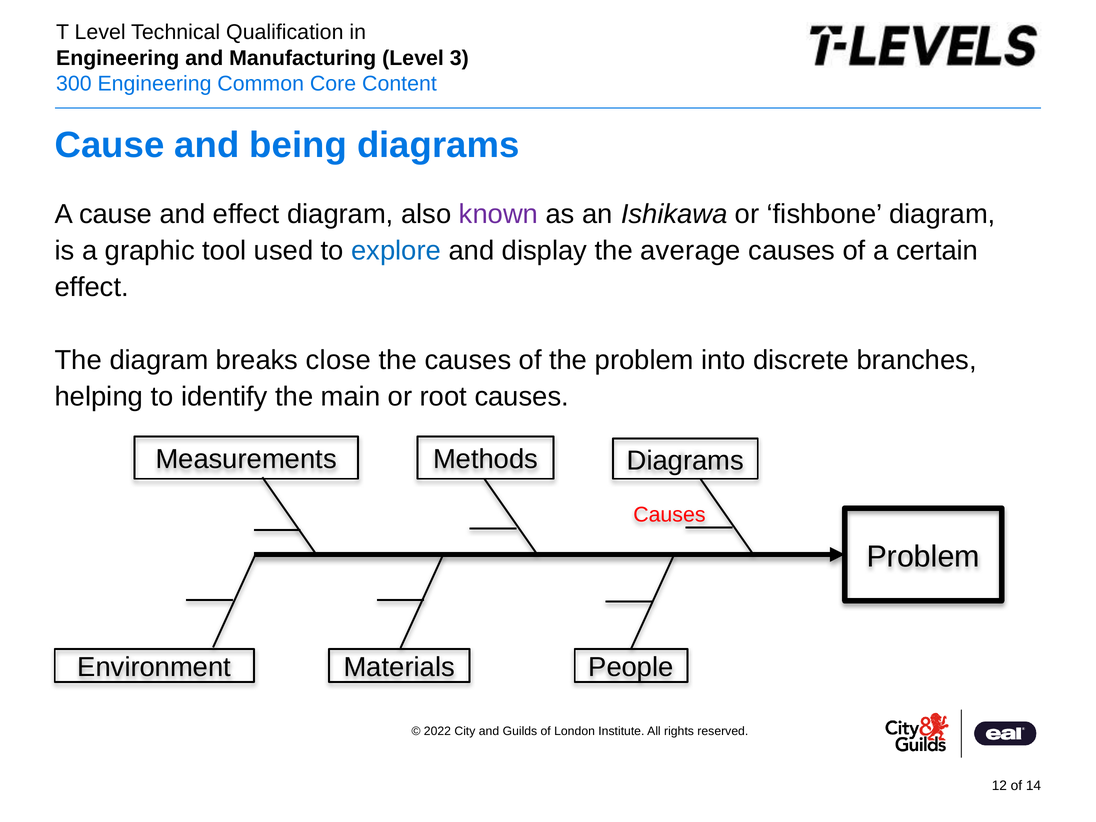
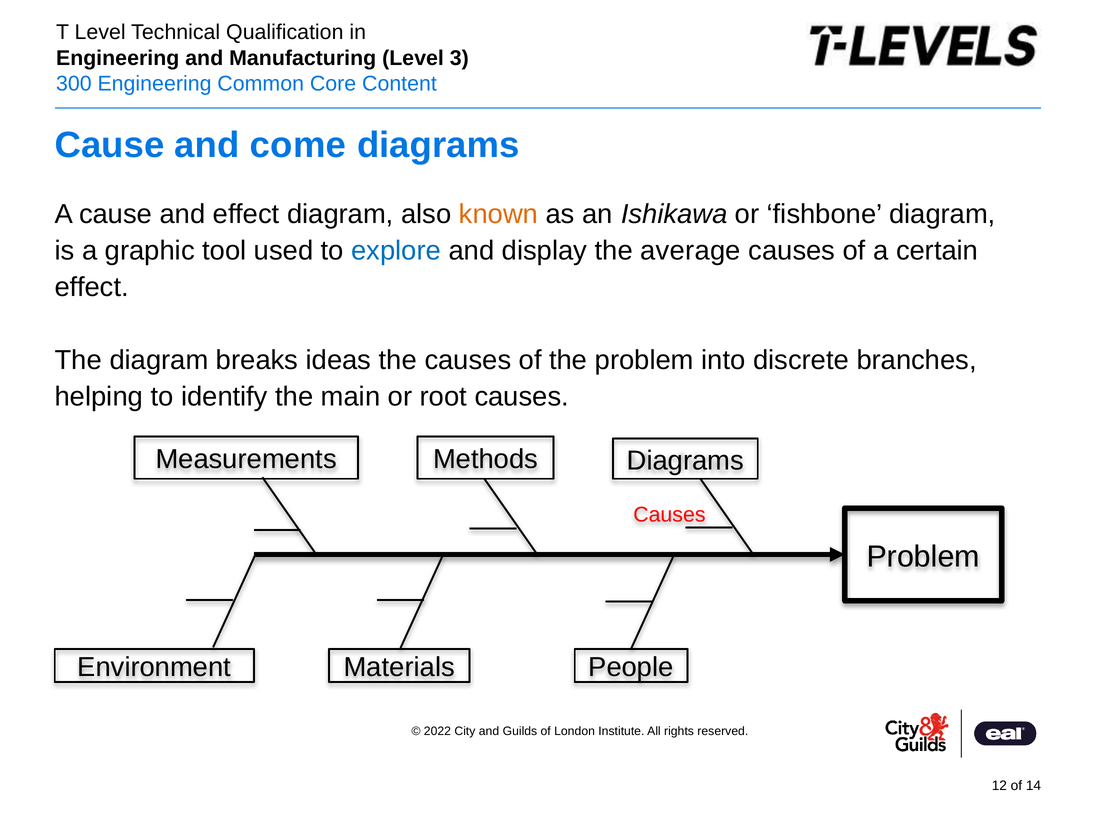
being: being -> come
known colour: purple -> orange
close: close -> ideas
